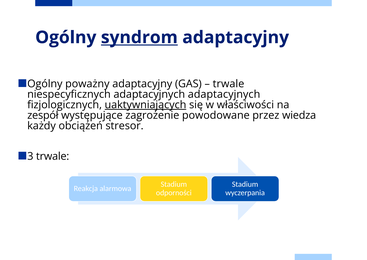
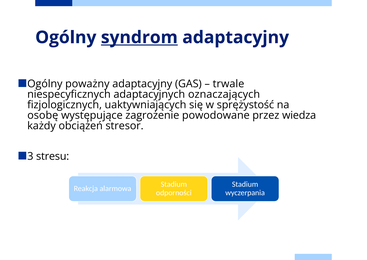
adaptacyjnych adaptacyjnych: adaptacyjnych -> oznaczających
uaktywniających underline: present -> none
właściwości: właściwości -> sprężystość
zespół: zespół -> osobę
3 trwale: trwale -> stresu
